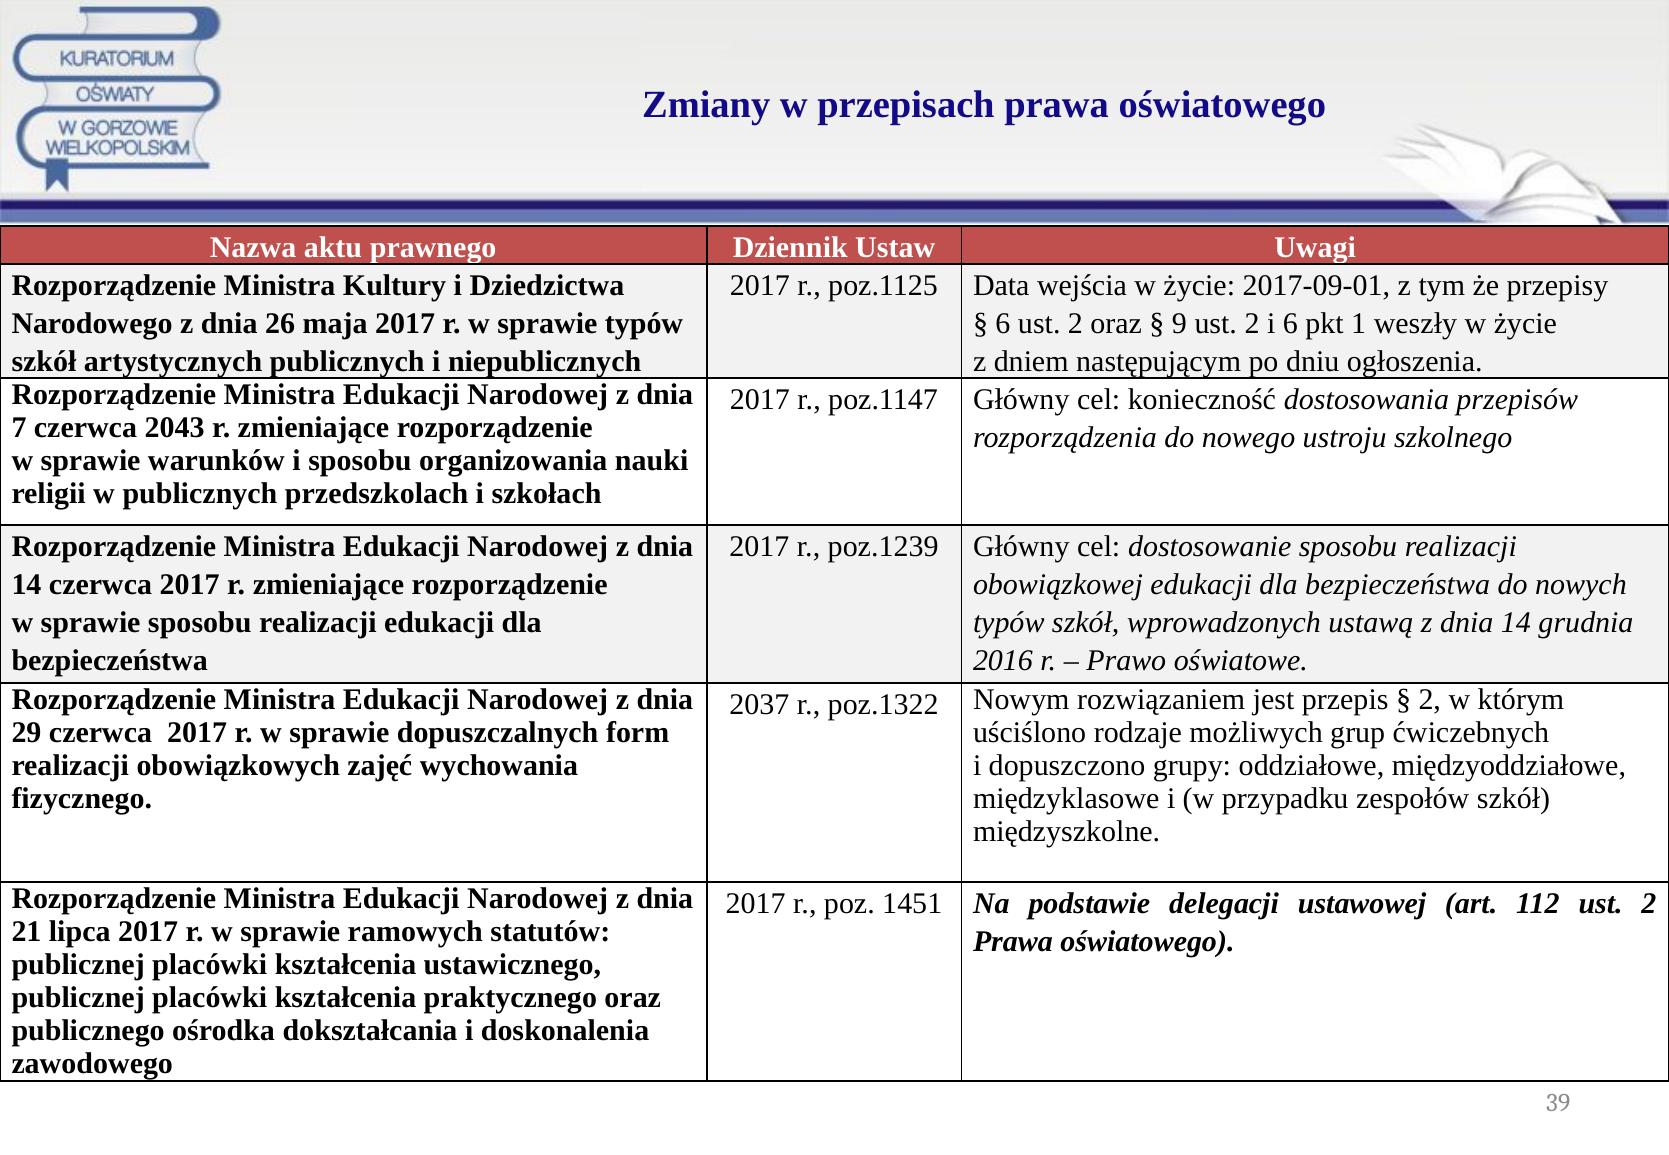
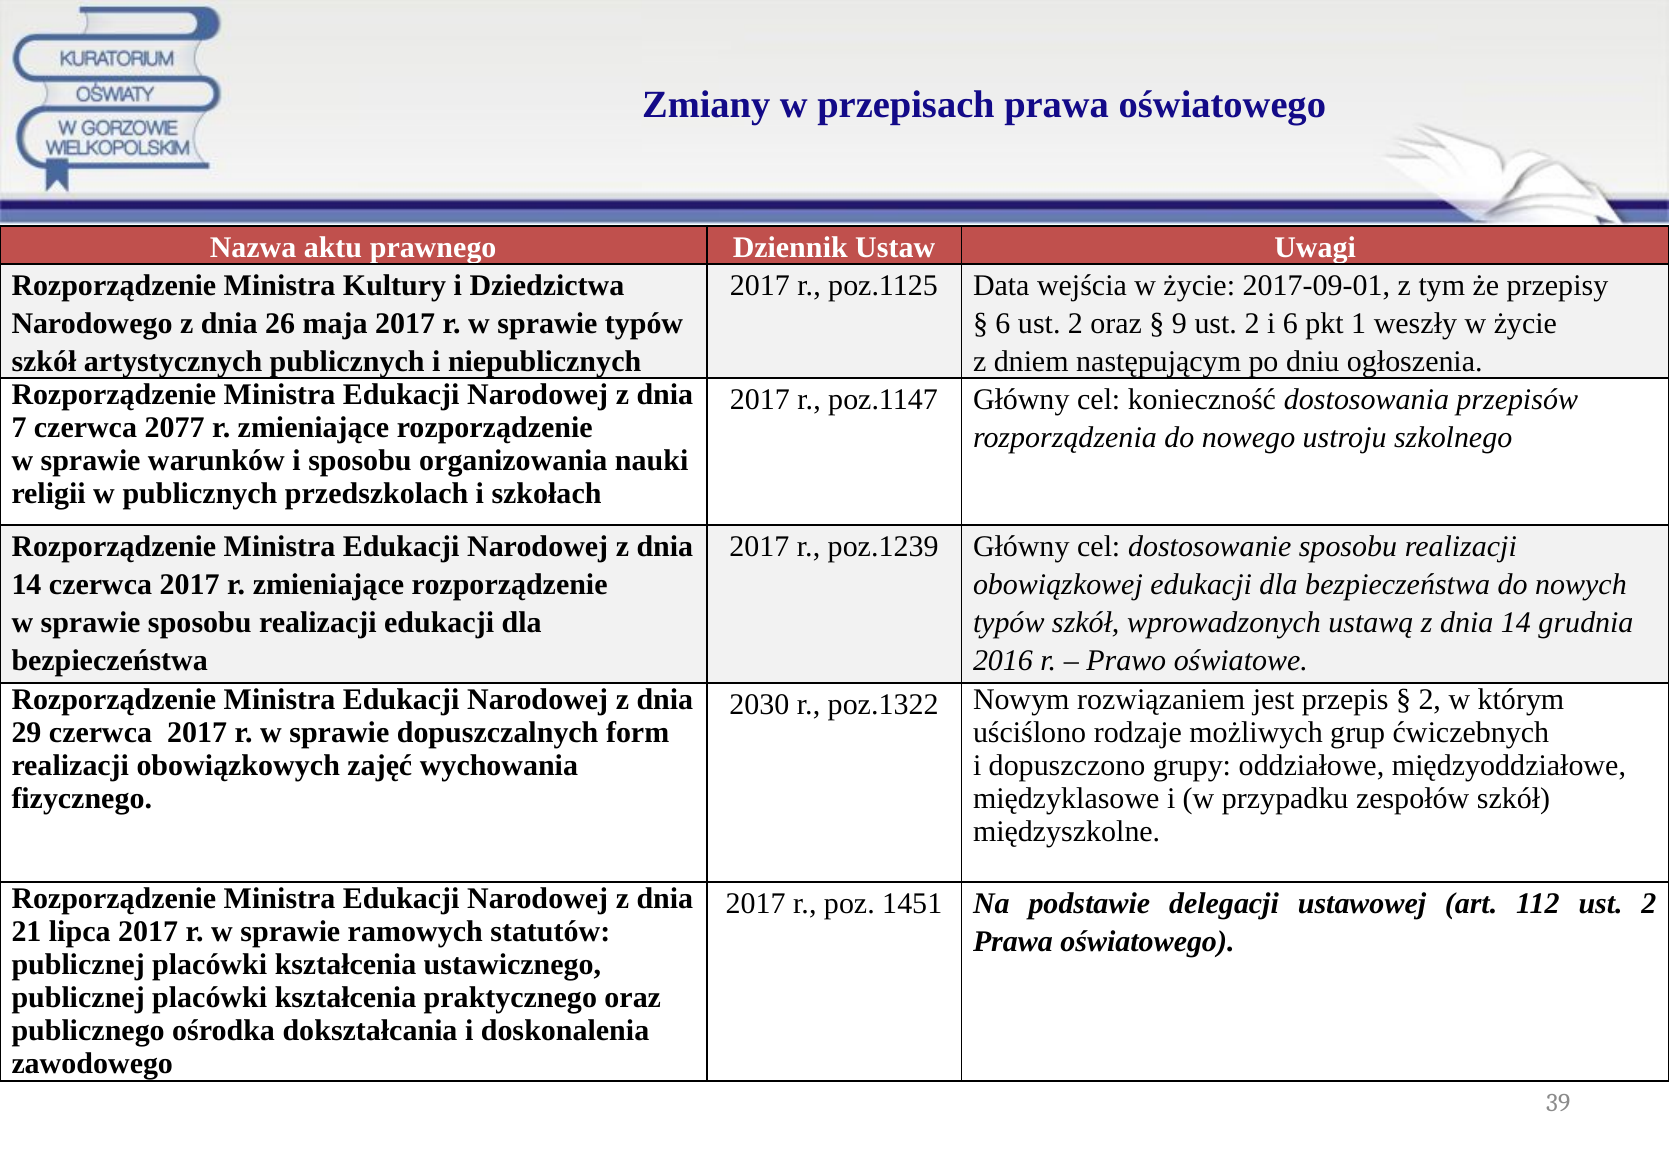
2043: 2043 -> 2077
2037: 2037 -> 2030
